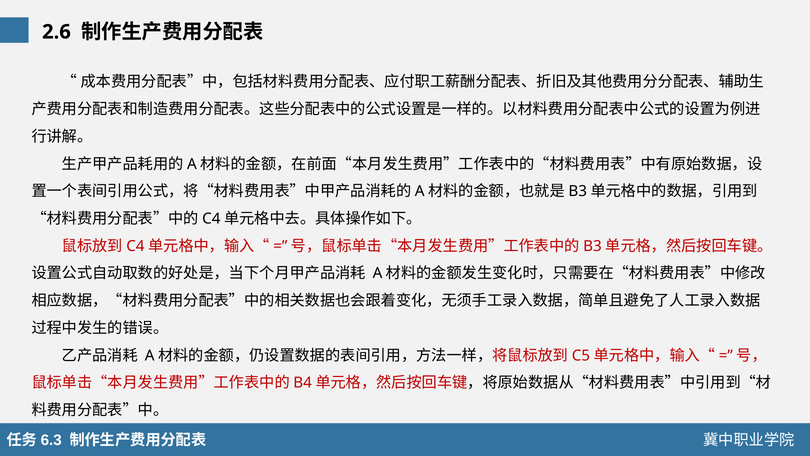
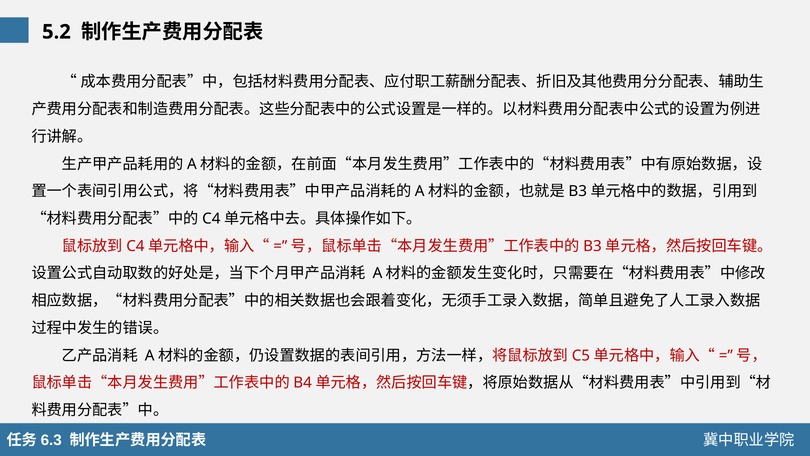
2.6: 2.6 -> 5.2
